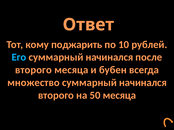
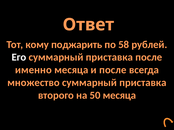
10: 10 -> 58
Его colour: light blue -> white
начинался at (109, 57): начинался -> приставка
второго at (33, 70): второго -> именно
и бубен: бубен -> после
начинался at (143, 83): начинался -> приставка
